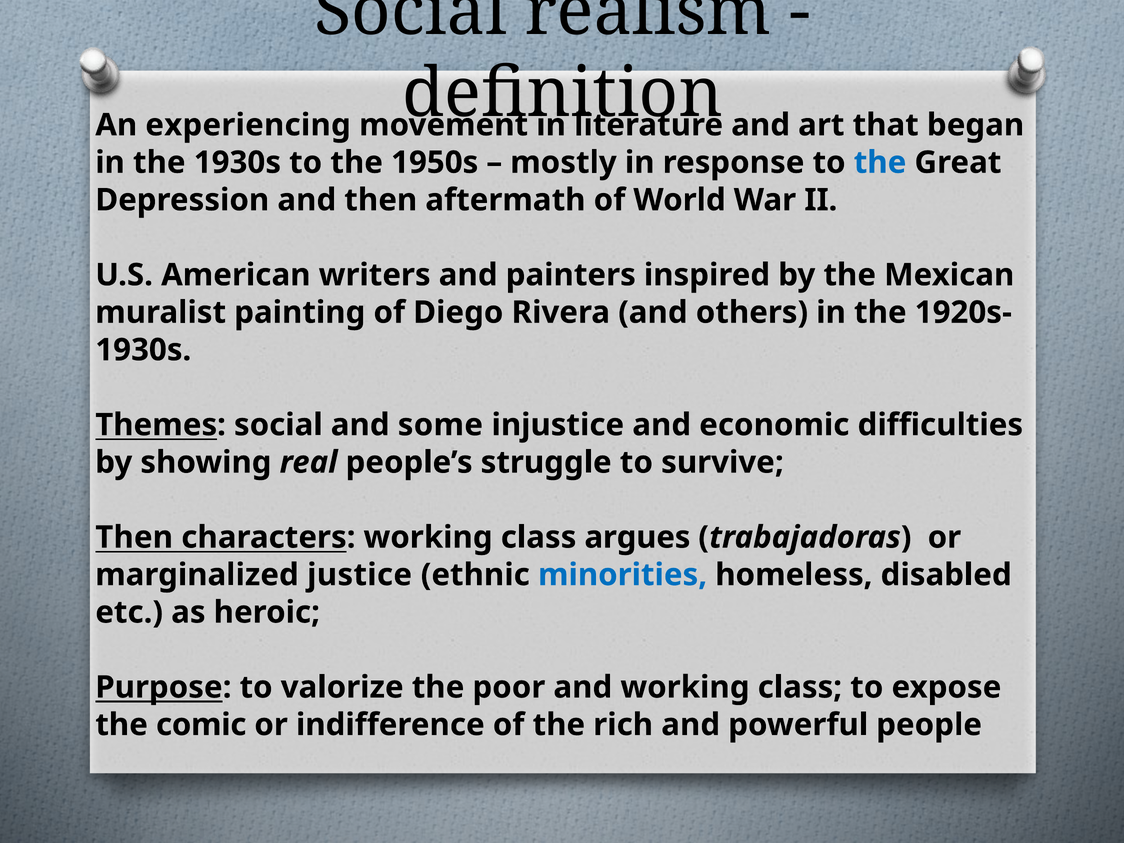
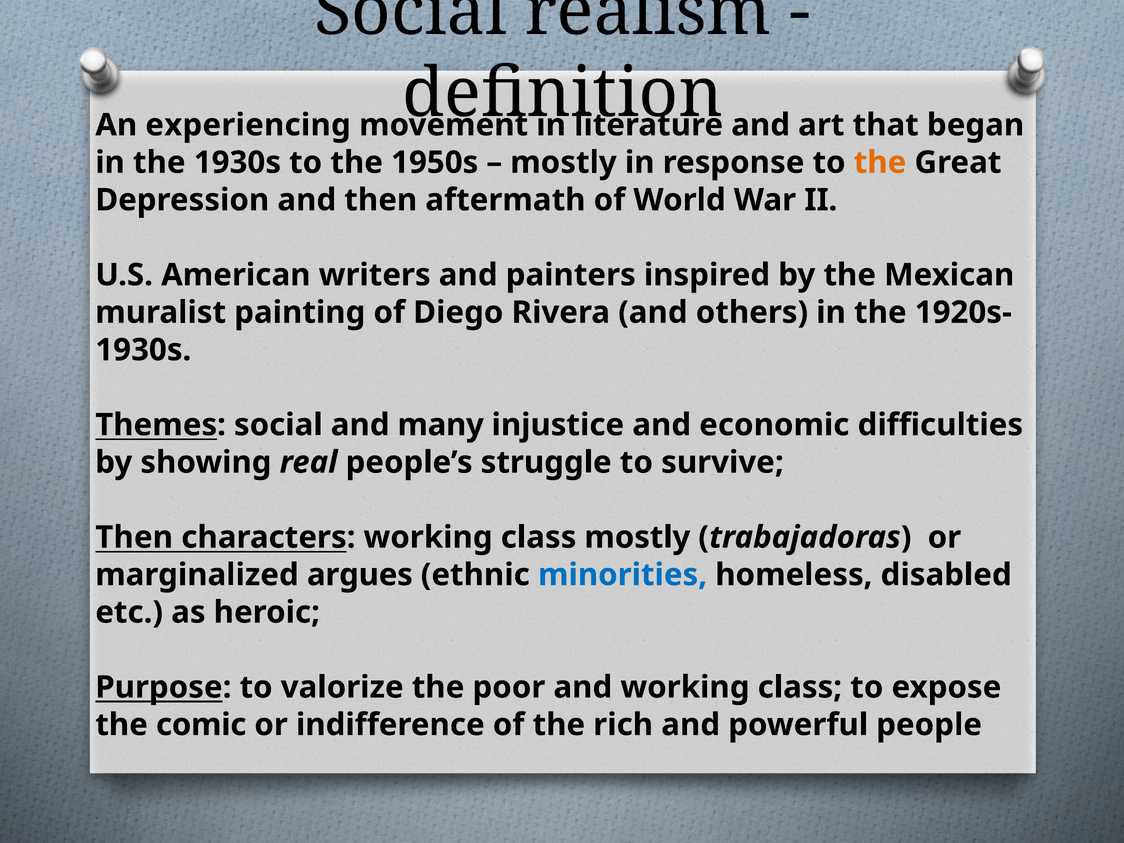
the at (880, 163) colour: blue -> orange
some: some -> many
class argues: argues -> mostly
justice: justice -> argues
